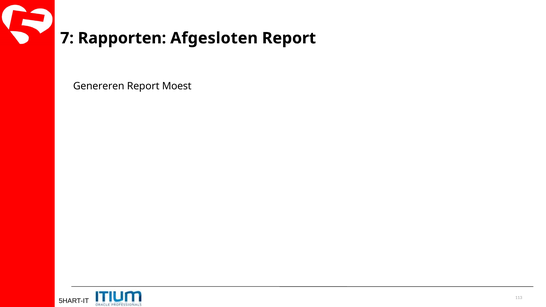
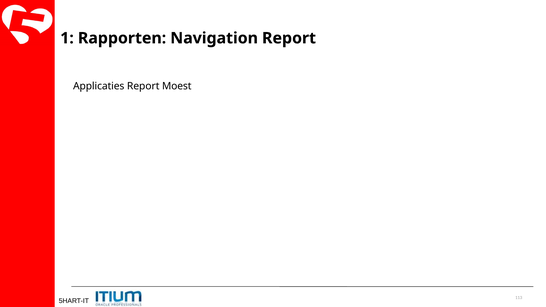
7: 7 -> 1
Afgesloten: Afgesloten -> Navigation
Genereren: Genereren -> Applicaties
